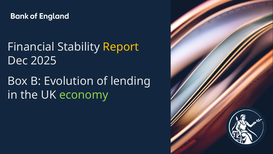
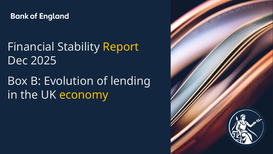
economy colour: light green -> yellow
